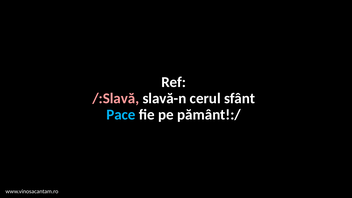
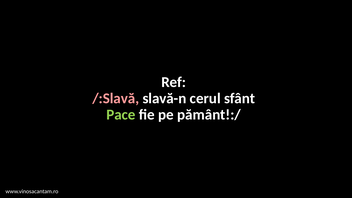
Pace colour: light blue -> light green
